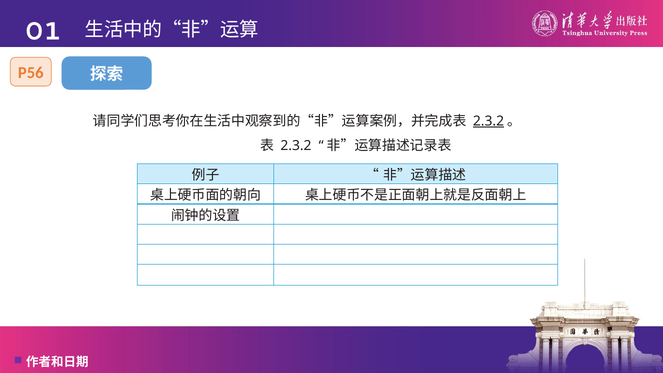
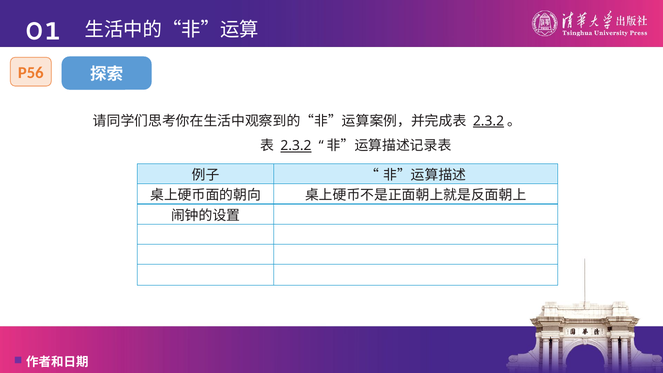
2.3.2 at (296, 146) underline: none -> present
